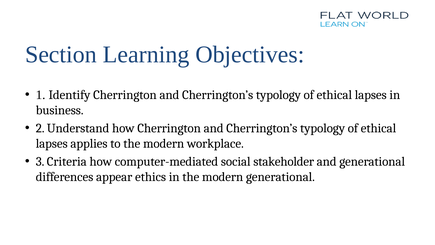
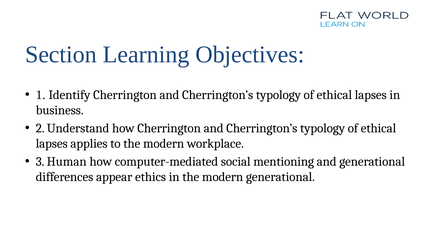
Criteria: Criteria -> Human
stakeholder: stakeholder -> mentioning
